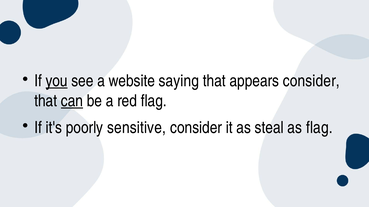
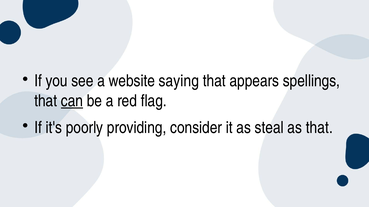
you underline: present -> none
appears consider: consider -> spellings
sensitive: sensitive -> providing
as flag: flag -> that
